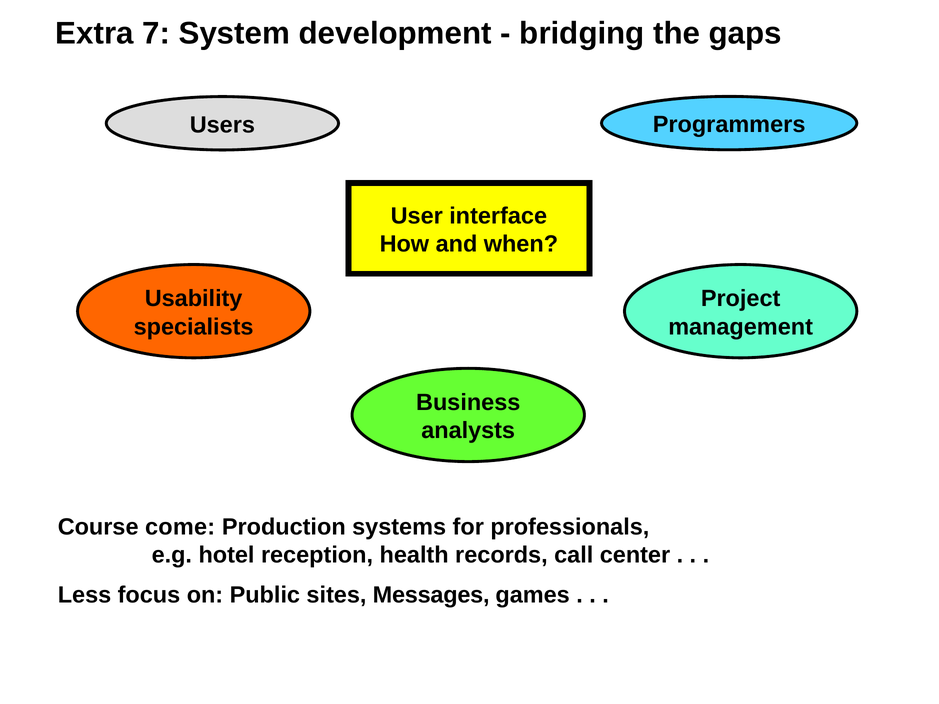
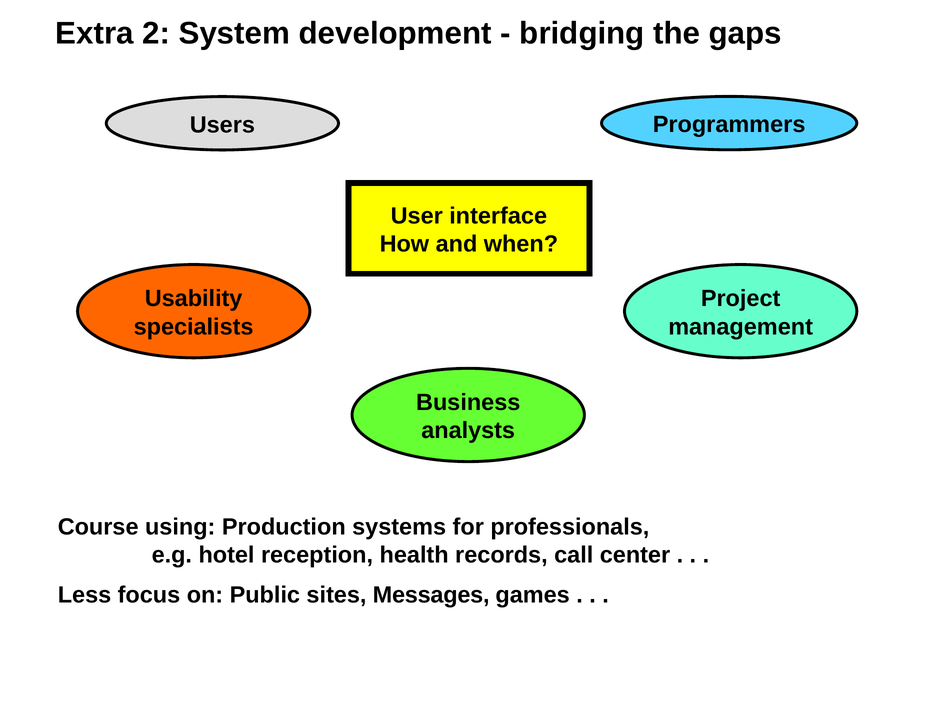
7: 7 -> 2
come: come -> using
